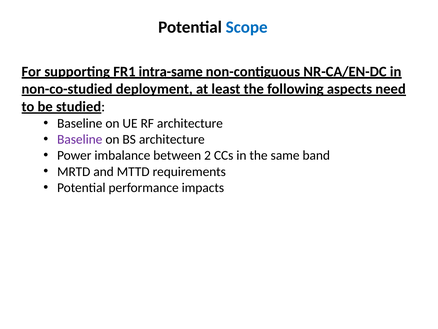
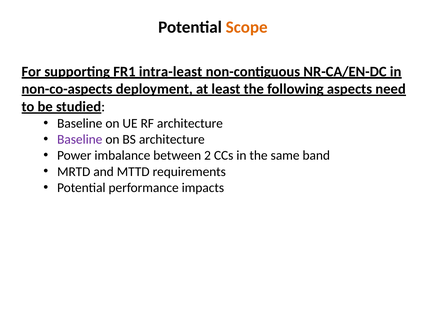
Scope colour: blue -> orange
intra-same: intra-same -> intra-least
non-co-studied: non-co-studied -> non-co-aspects
